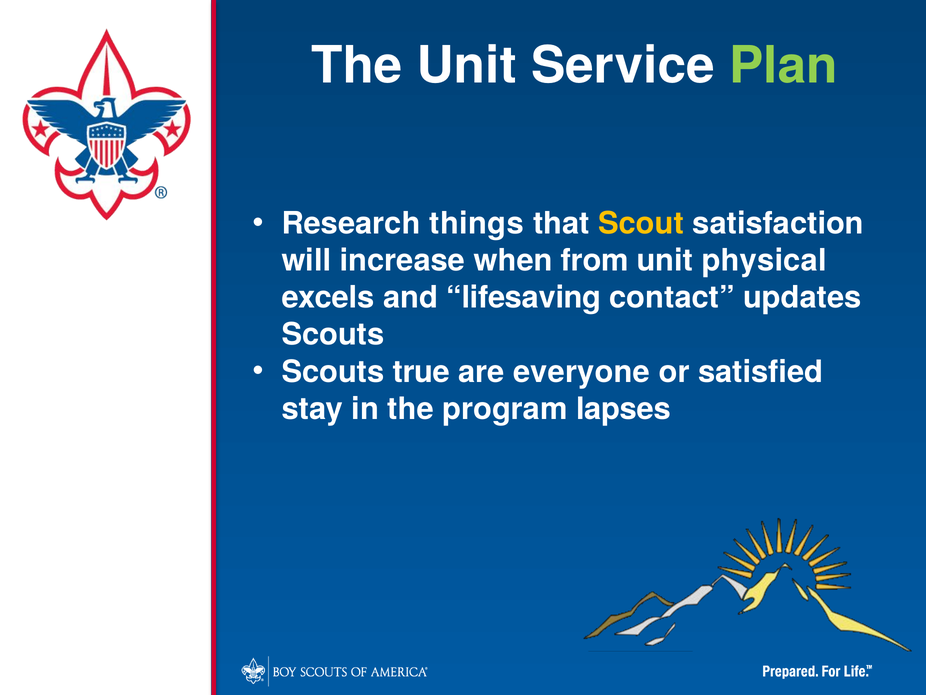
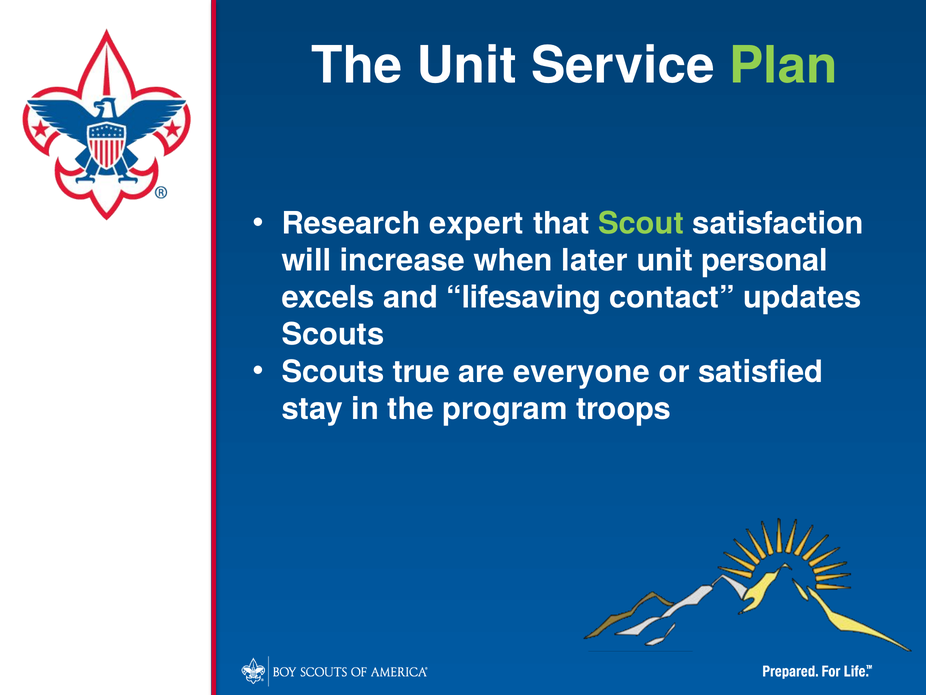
things: things -> expert
Scout colour: yellow -> light green
from: from -> later
physical: physical -> personal
lapses: lapses -> troops
